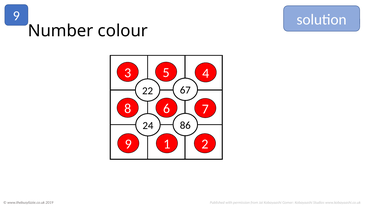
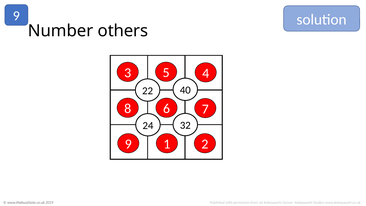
colour: colour -> others
67: 67 -> 40
86: 86 -> 32
